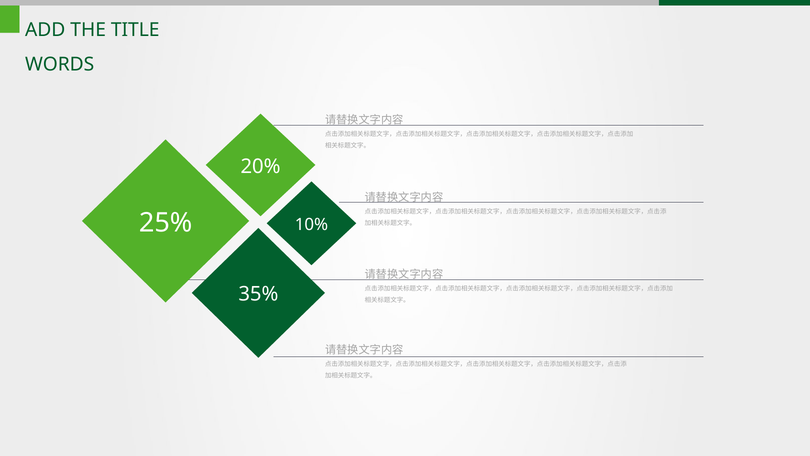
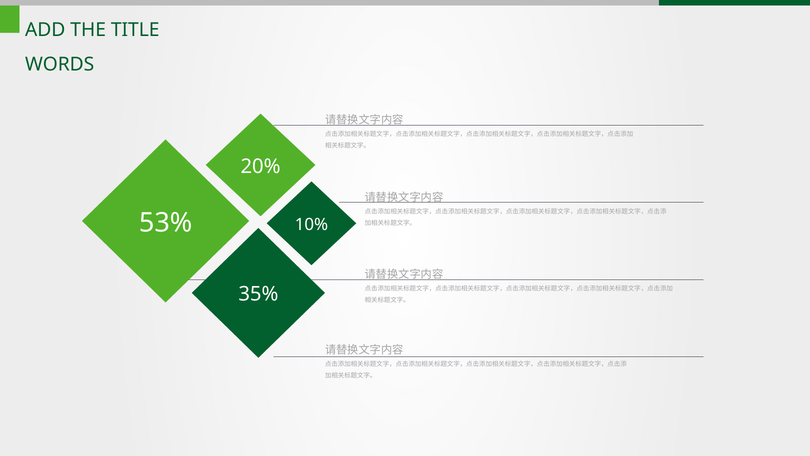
25%: 25% -> 53%
